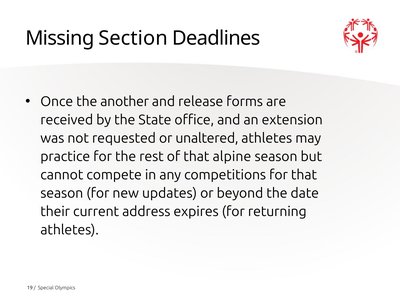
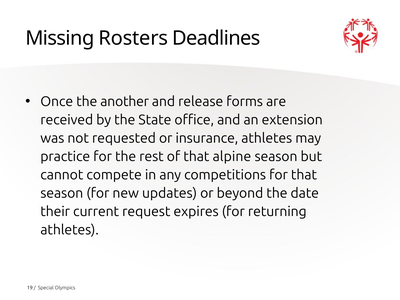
Section: Section -> Rosters
unaltered: unaltered -> insurance
address: address -> request
